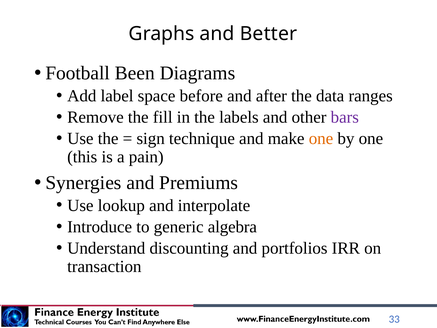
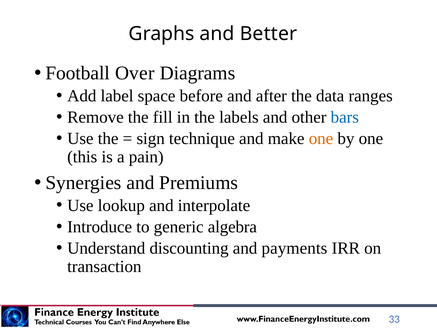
Been: Been -> Over
bars colour: purple -> blue
portfolios: portfolios -> payments
